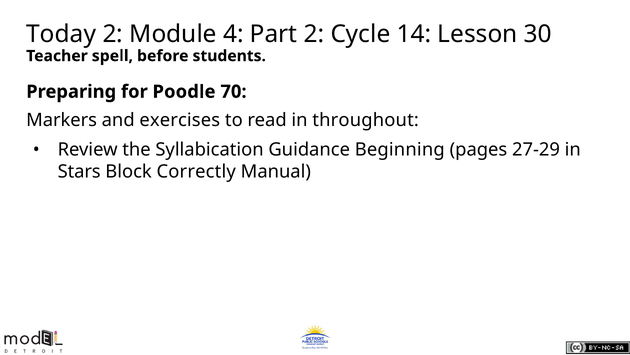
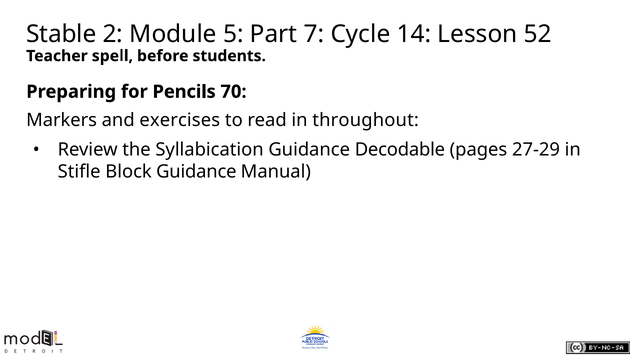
Today: Today -> Stable
4: 4 -> 5
Part 2: 2 -> 7
30: 30 -> 52
Poodle: Poodle -> Pencils
Beginning: Beginning -> Decodable
Stars: Stars -> Stifle
Block Correctly: Correctly -> Guidance
